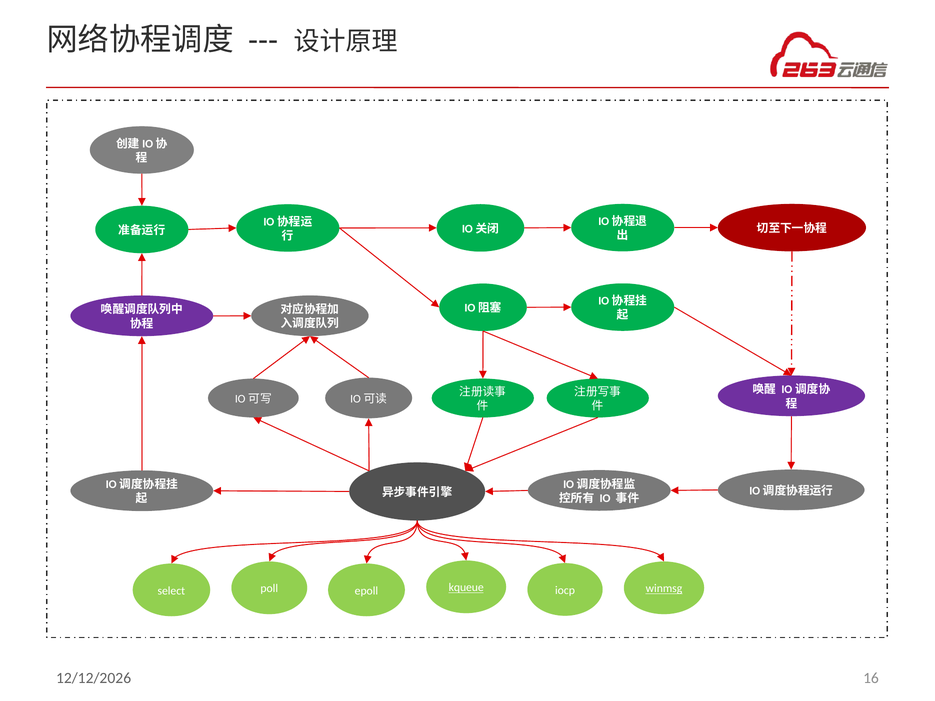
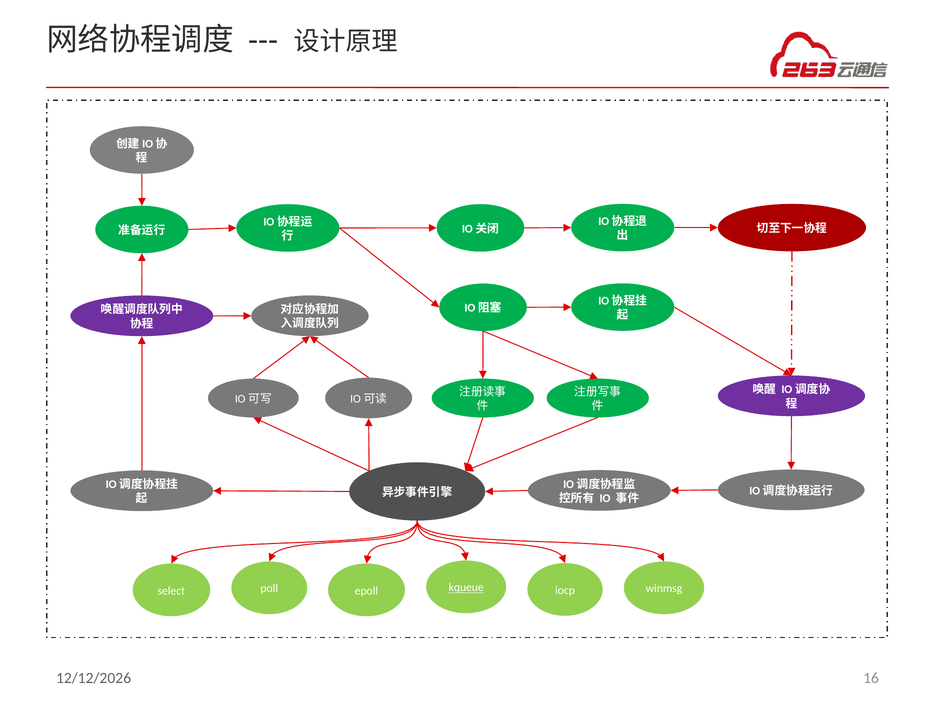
winmsg underline: present -> none
